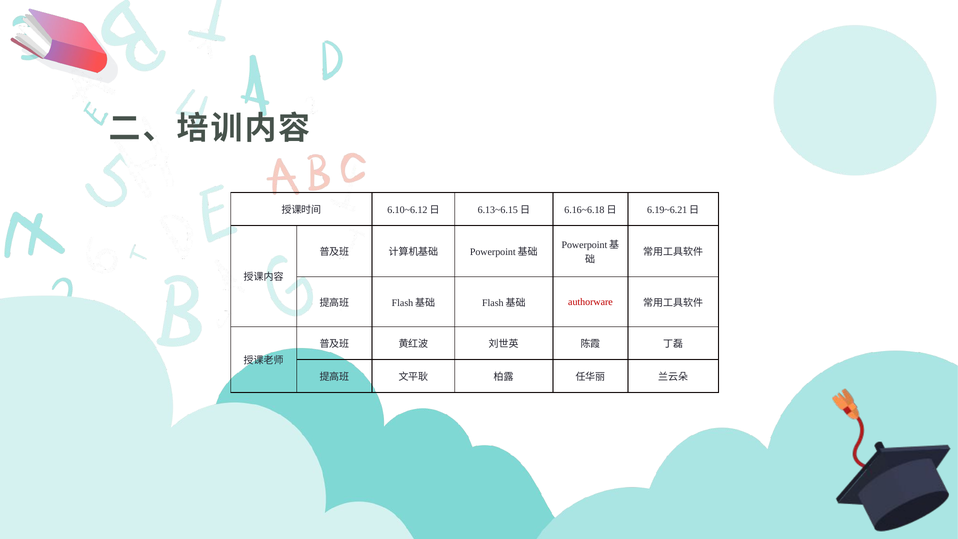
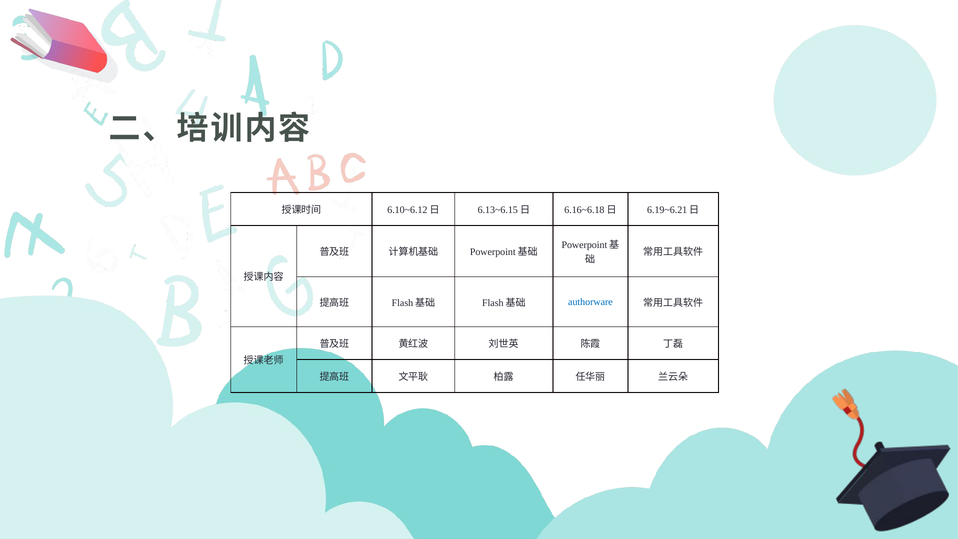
authorware colour: red -> blue
